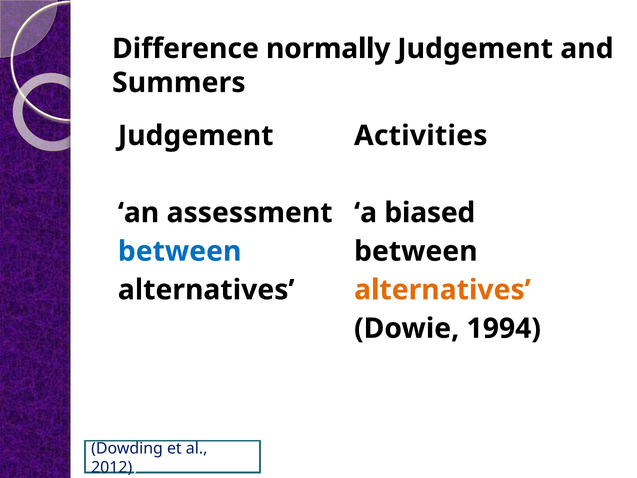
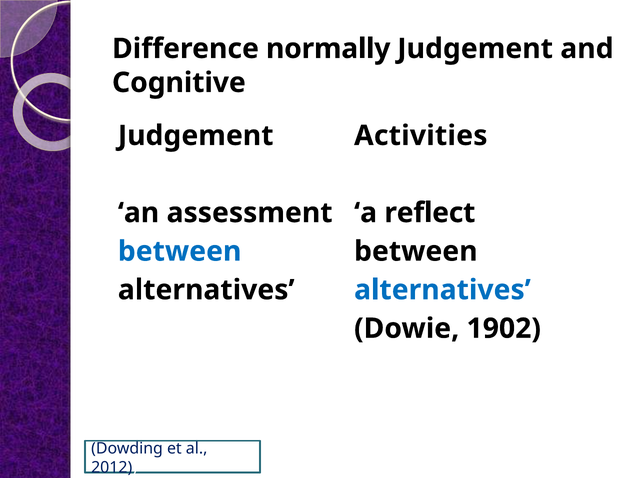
Summers: Summers -> Cognitive
biased: biased -> reflect
alternatives at (442, 290) colour: orange -> blue
1994: 1994 -> 1902
